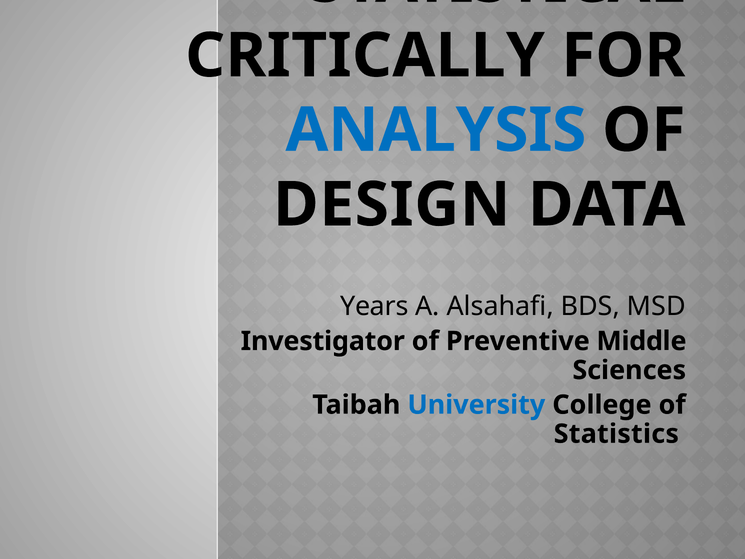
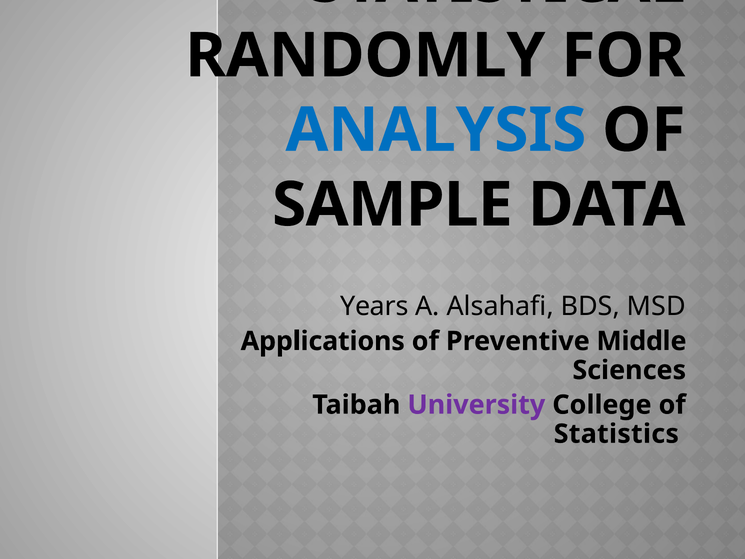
CRITICALLY: CRITICALLY -> RANDOMLY
DESIGN: DESIGN -> SAMPLE
Investigator: Investigator -> Applications
University colour: blue -> purple
